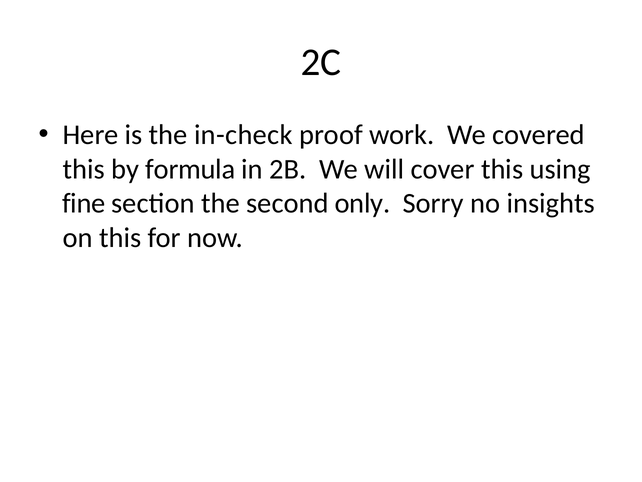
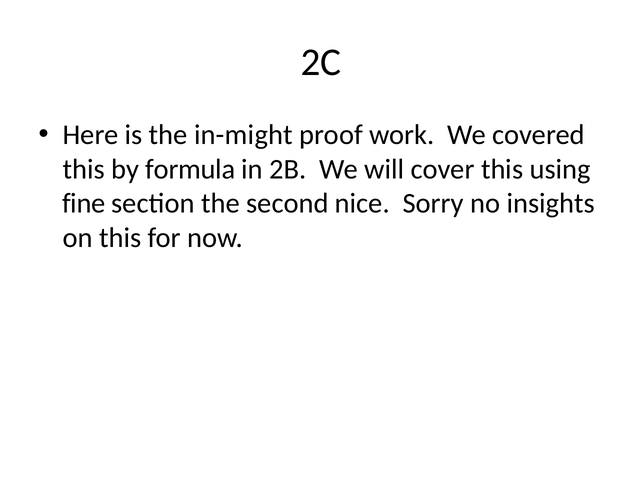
in-check: in-check -> in-might
only: only -> nice
